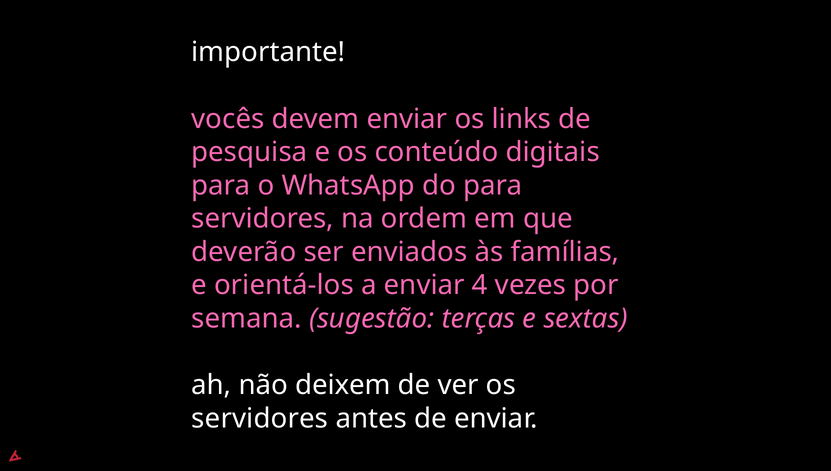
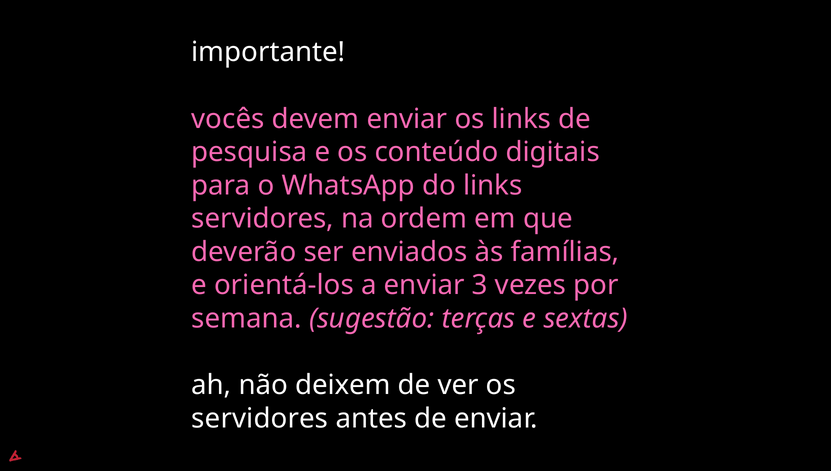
do para: para -> links
4: 4 -> 3
